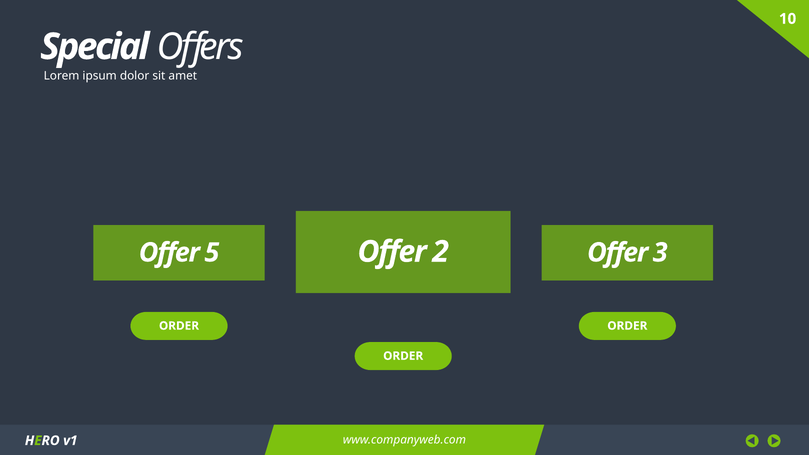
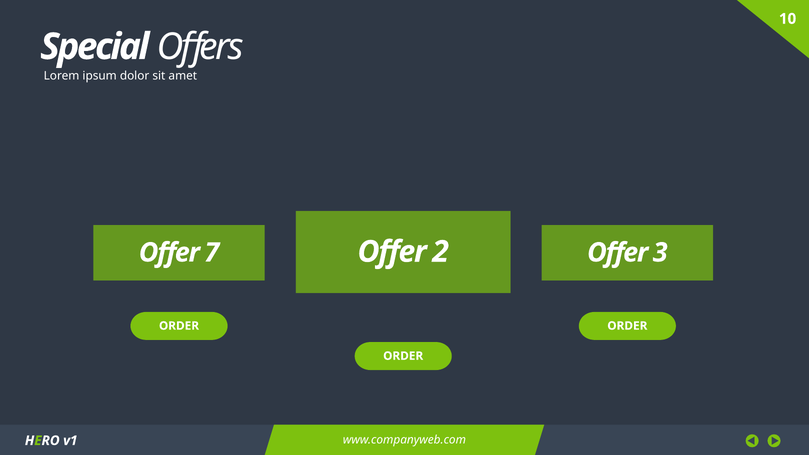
5: 5 -> 7
